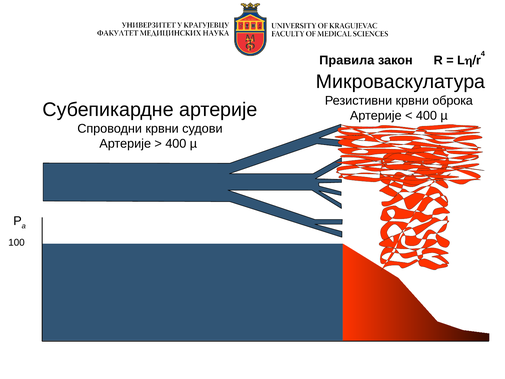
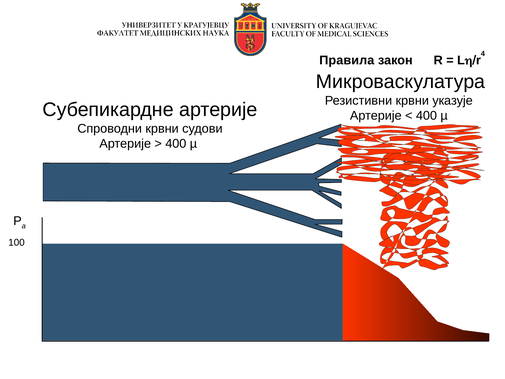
оброка: оброка -> указује
